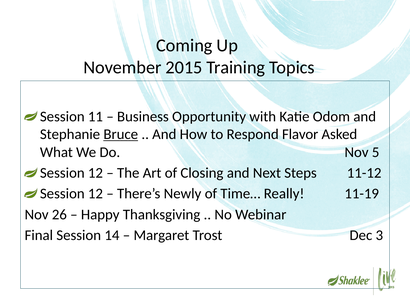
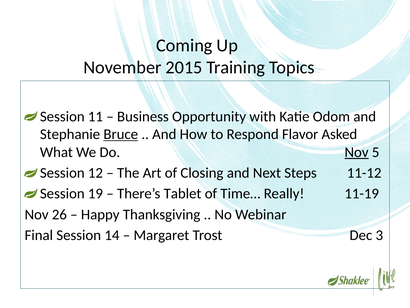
Nov at (357, 152) underline: none -> present
12 at (95, 193): 12 -> 19
Newly: Newly -> Tablet
